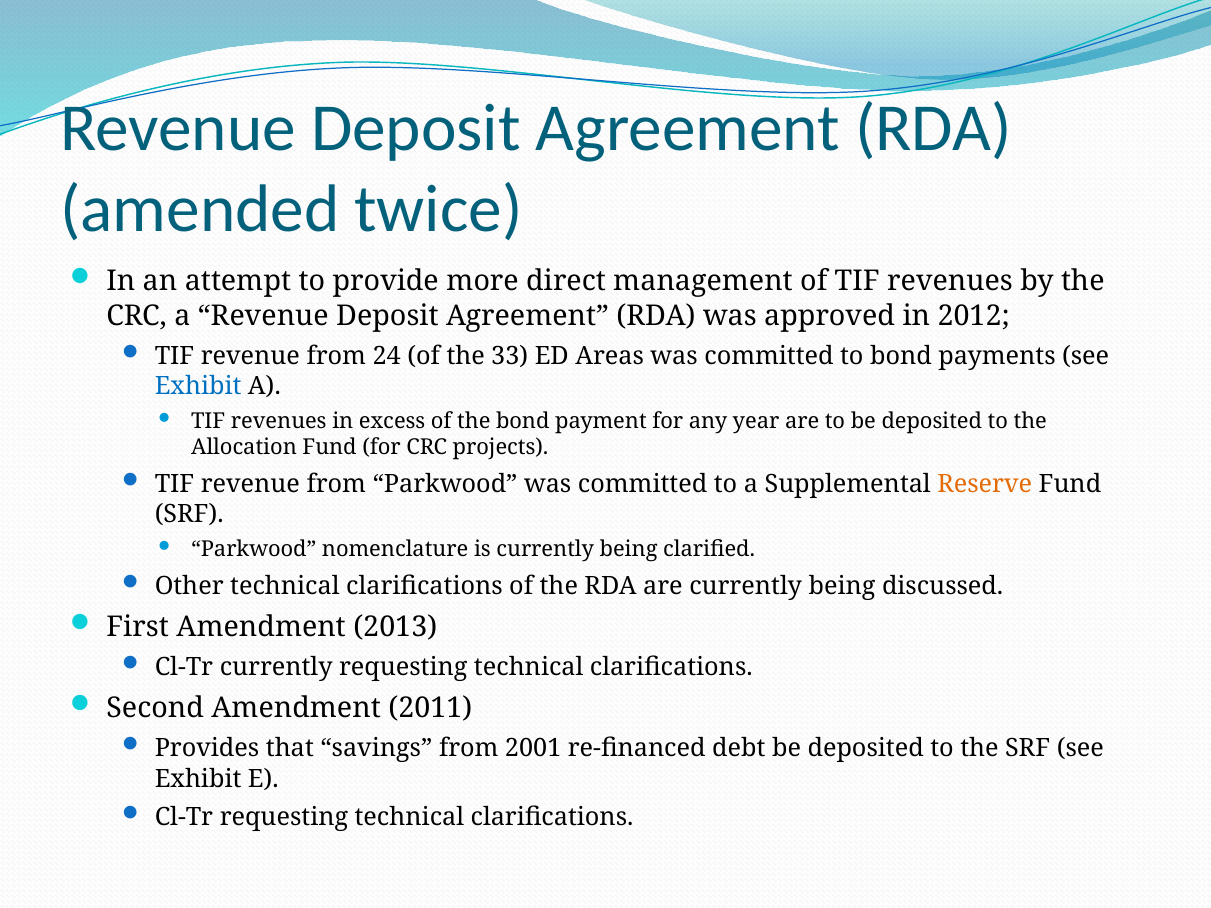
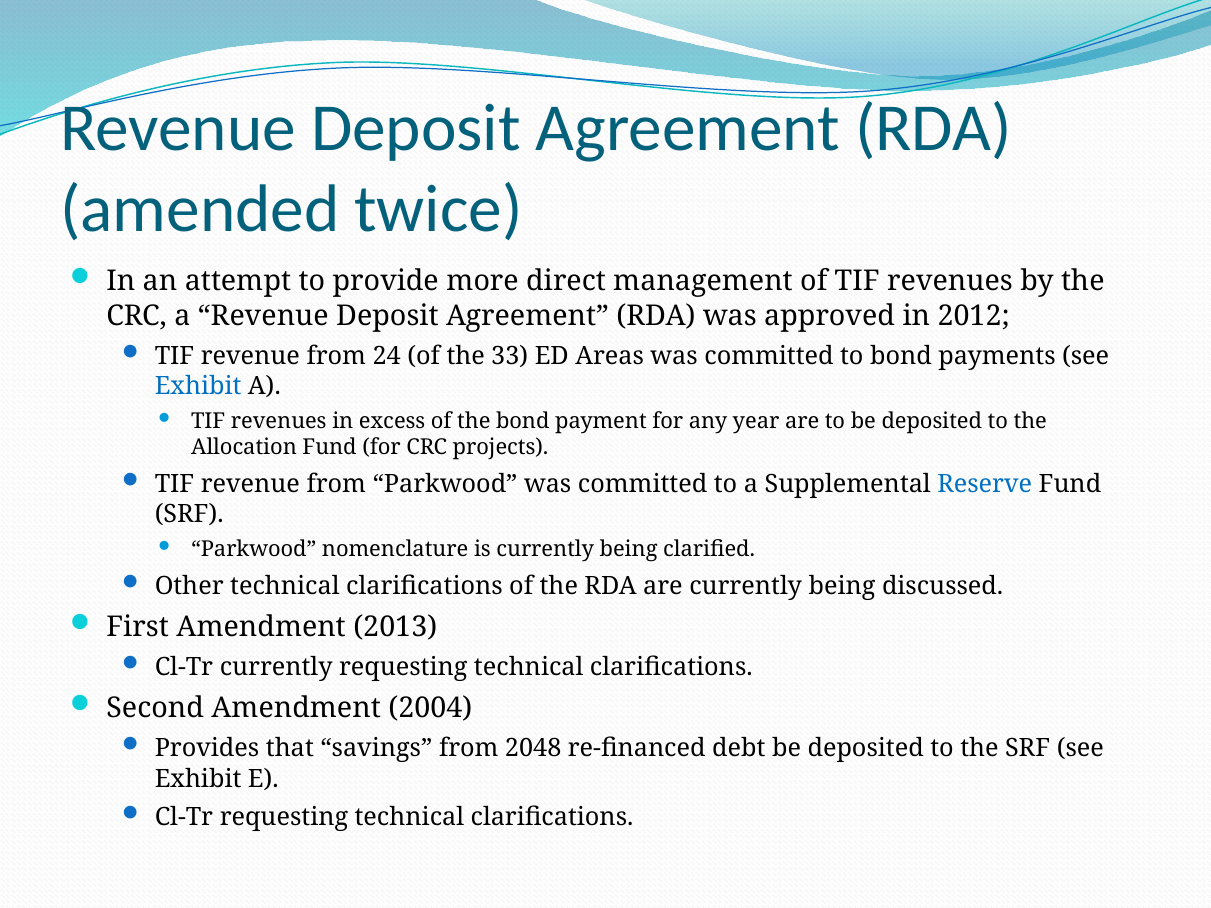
Reserve colour: orange -> blue
2011: 2011 -> 2004
2001: 2001 -> 2048
